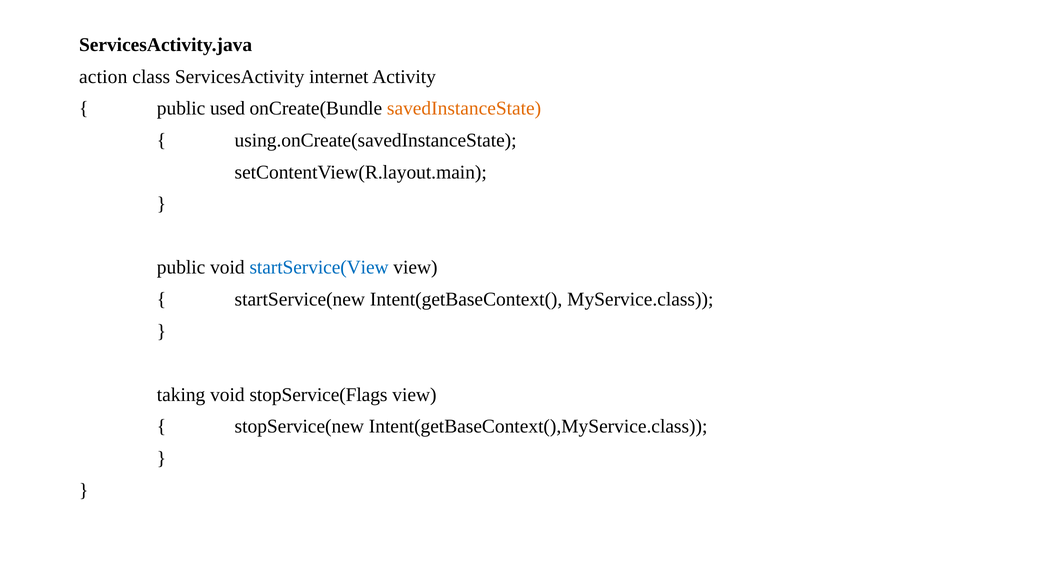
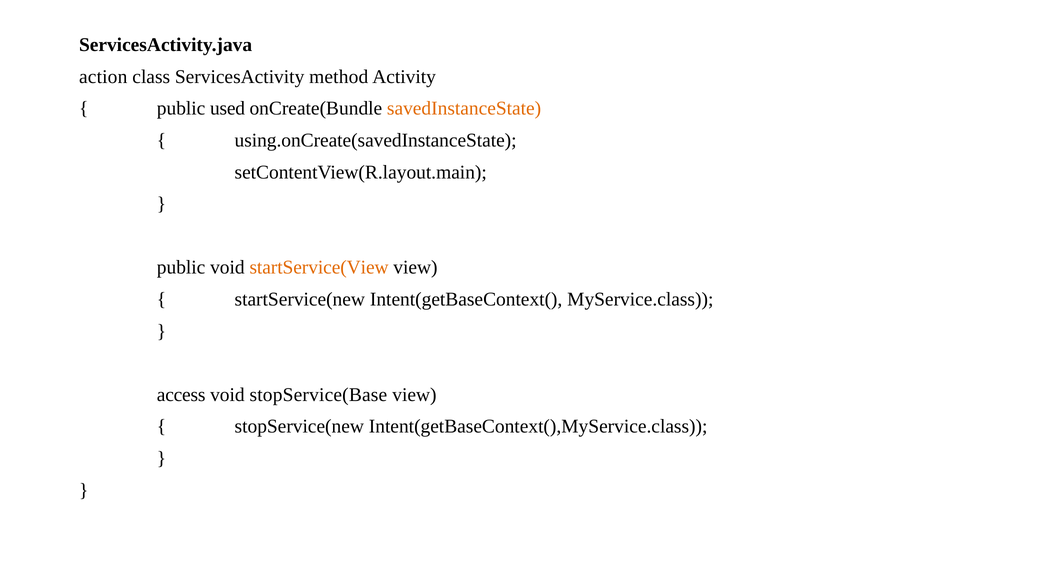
internet: internet -> method
startService(View colour: blue -> orange
taking: taking -> access
stopService(Flags: stopService(Flags -> stopService(Base
